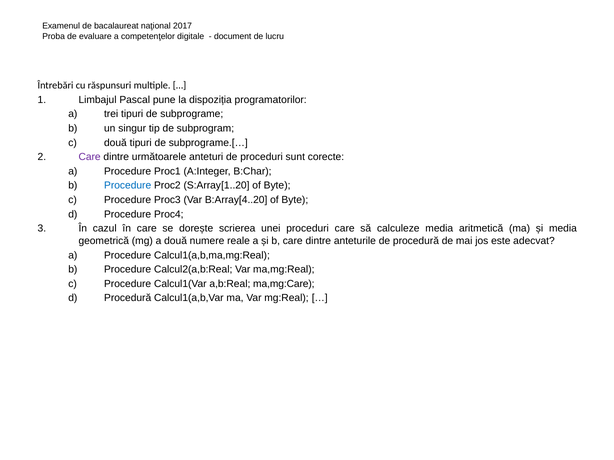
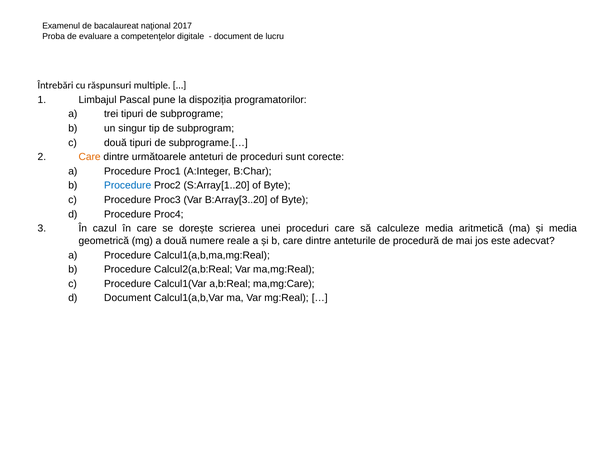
Care at (90, 157) colour: purple -> orange
B:Array[4..20: B:Array[4..20 -> B:Array[3..20
Procedură at (128, 298): Procedură -> Document
